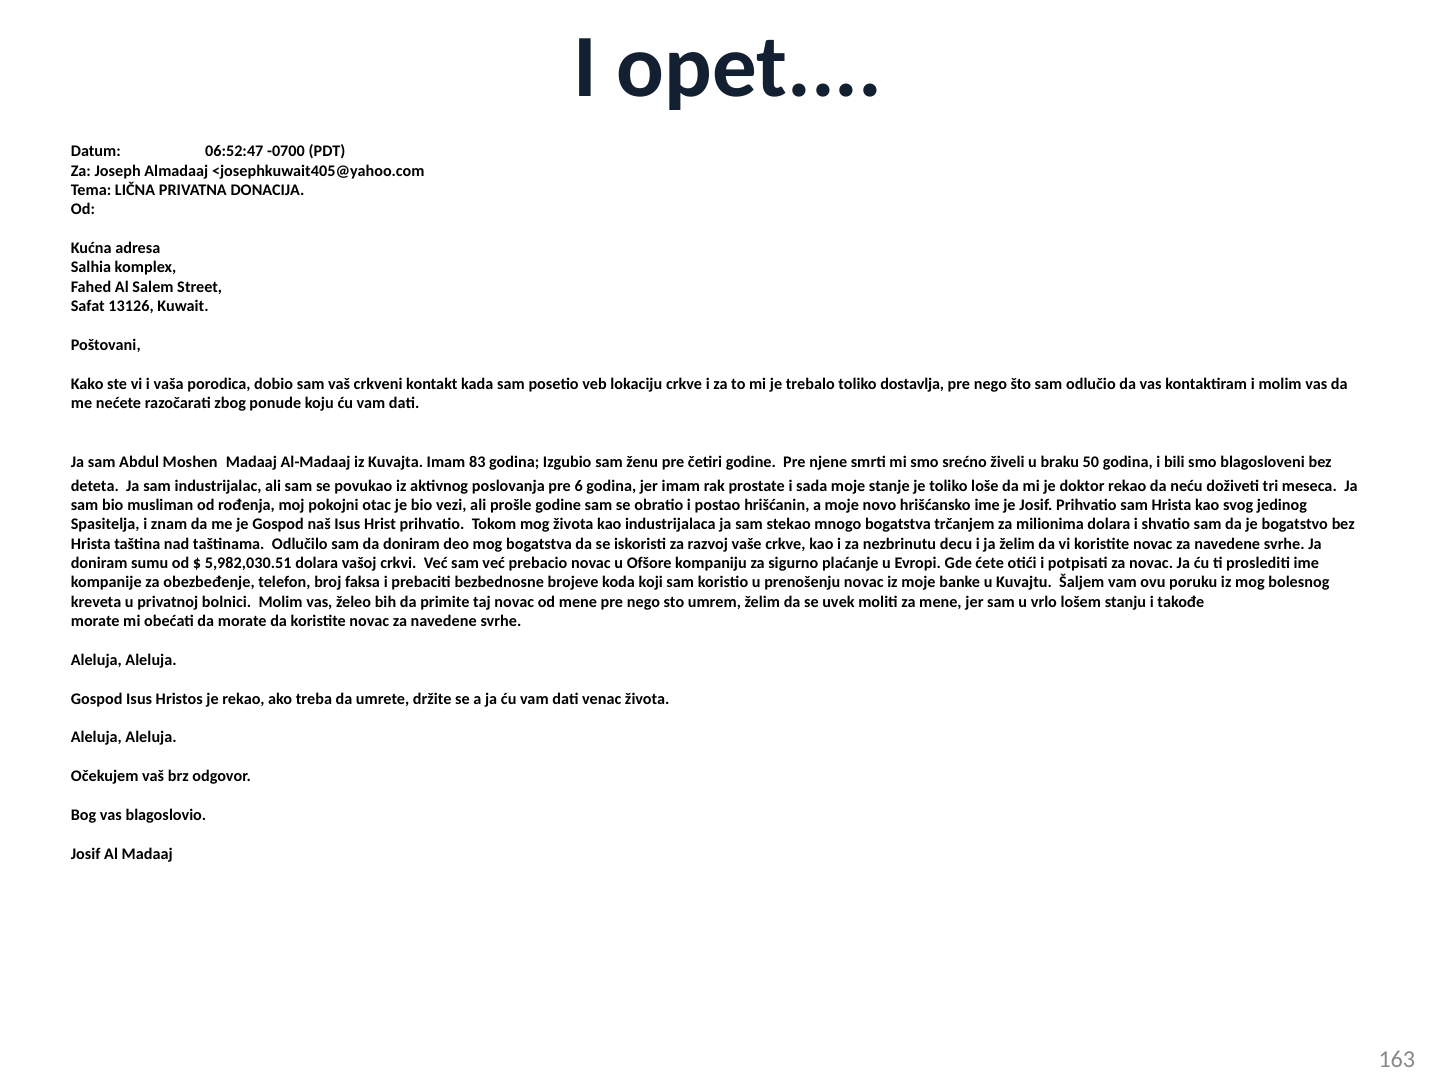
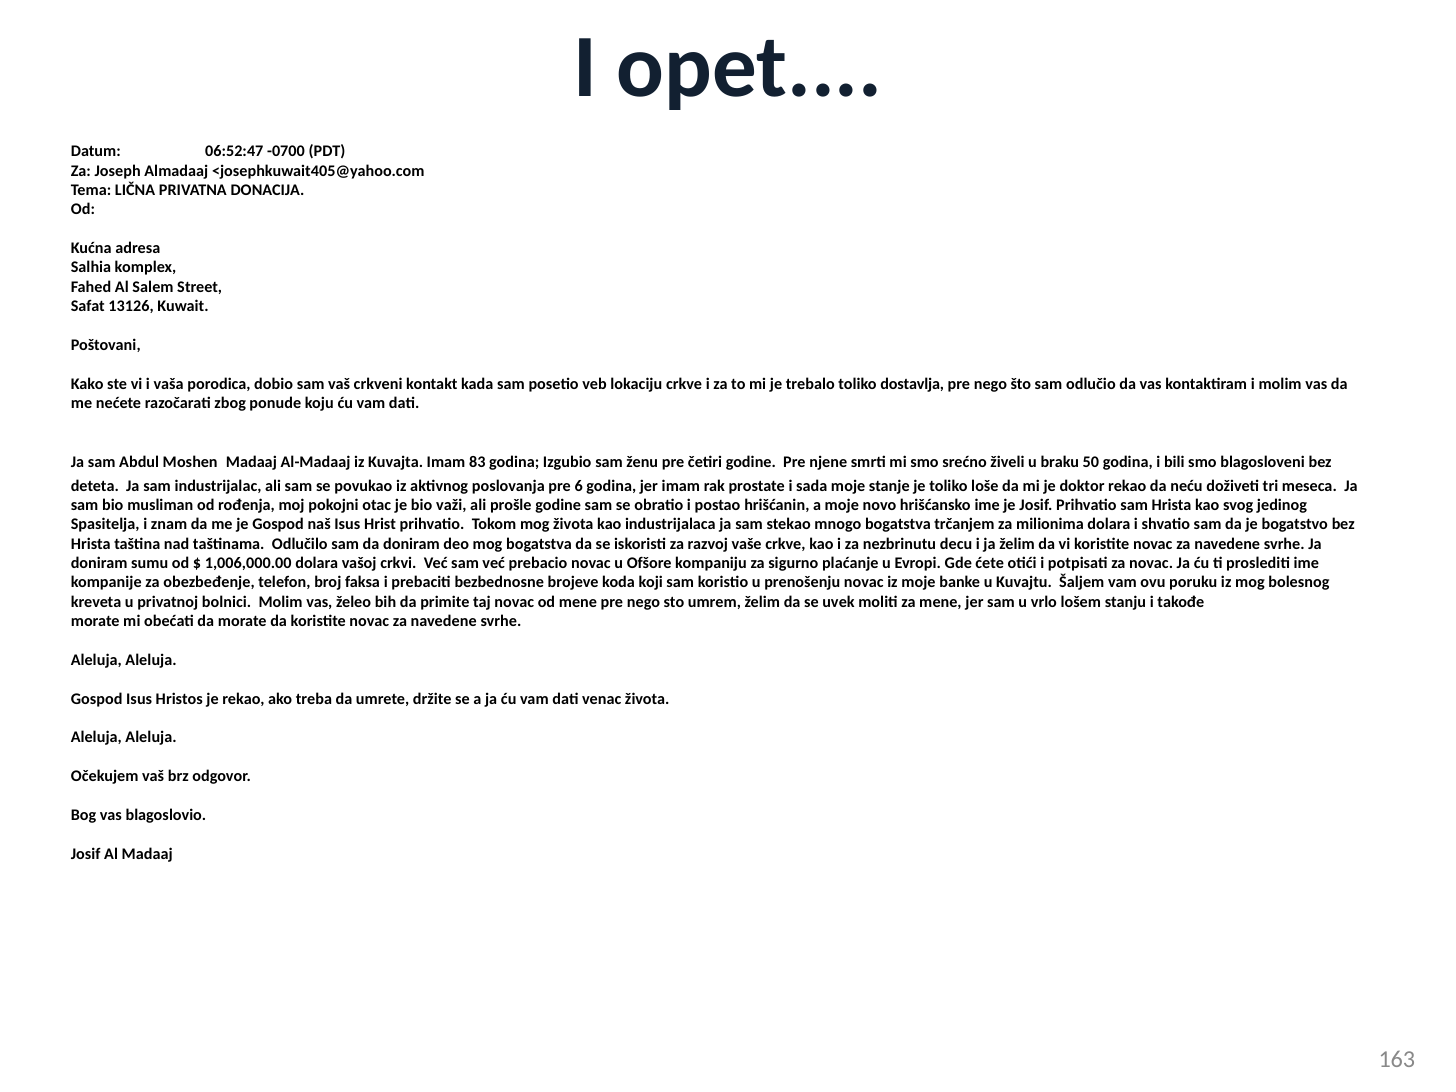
vezi: vezi -> važi
5,982,030.51: 5,982,030.51 -> 1,006,000.00
